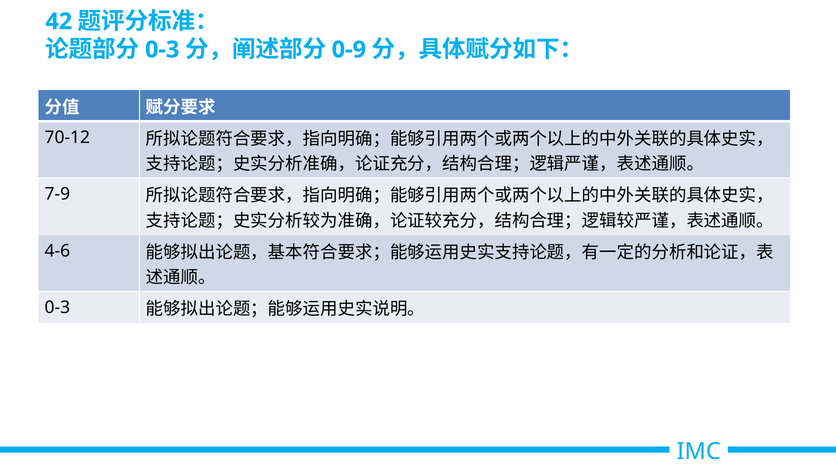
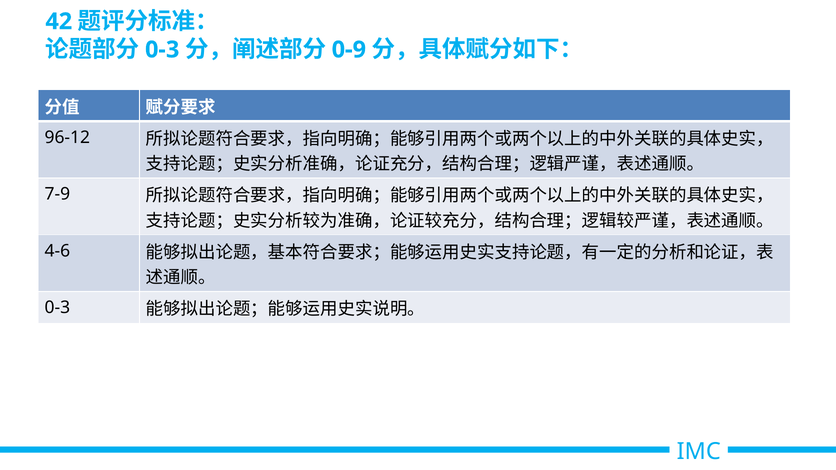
70-12: 70-12 -> 96-12
